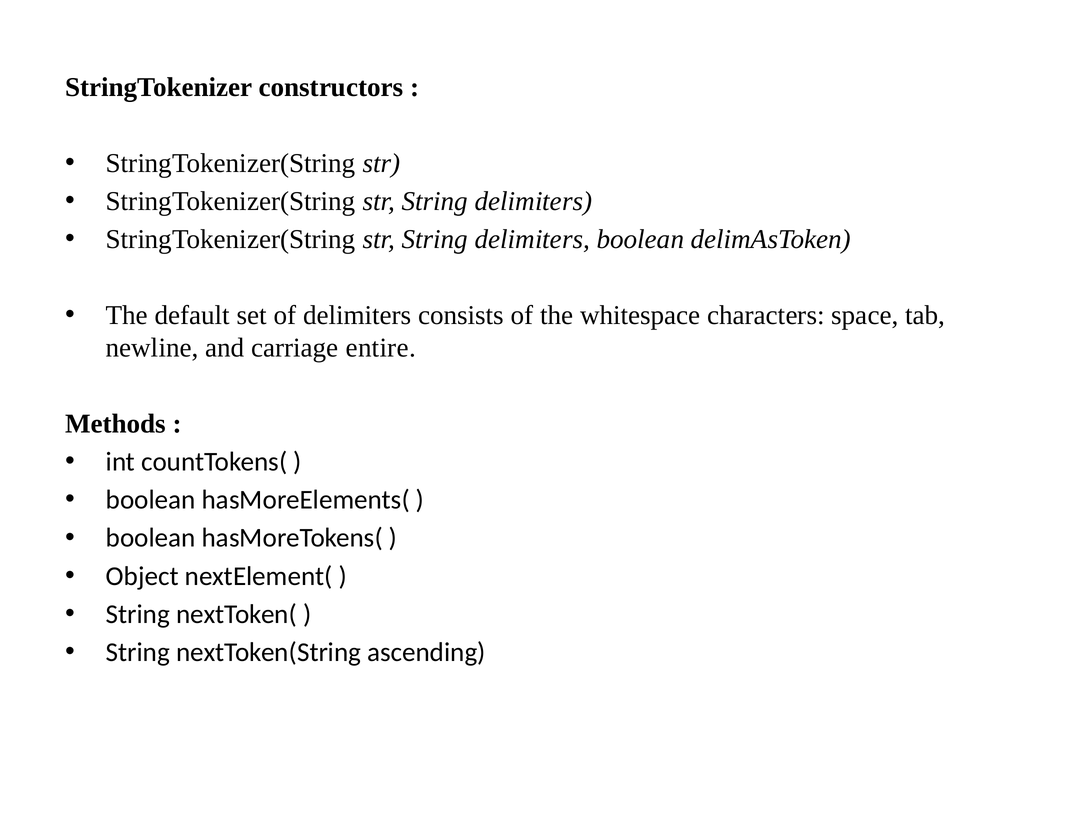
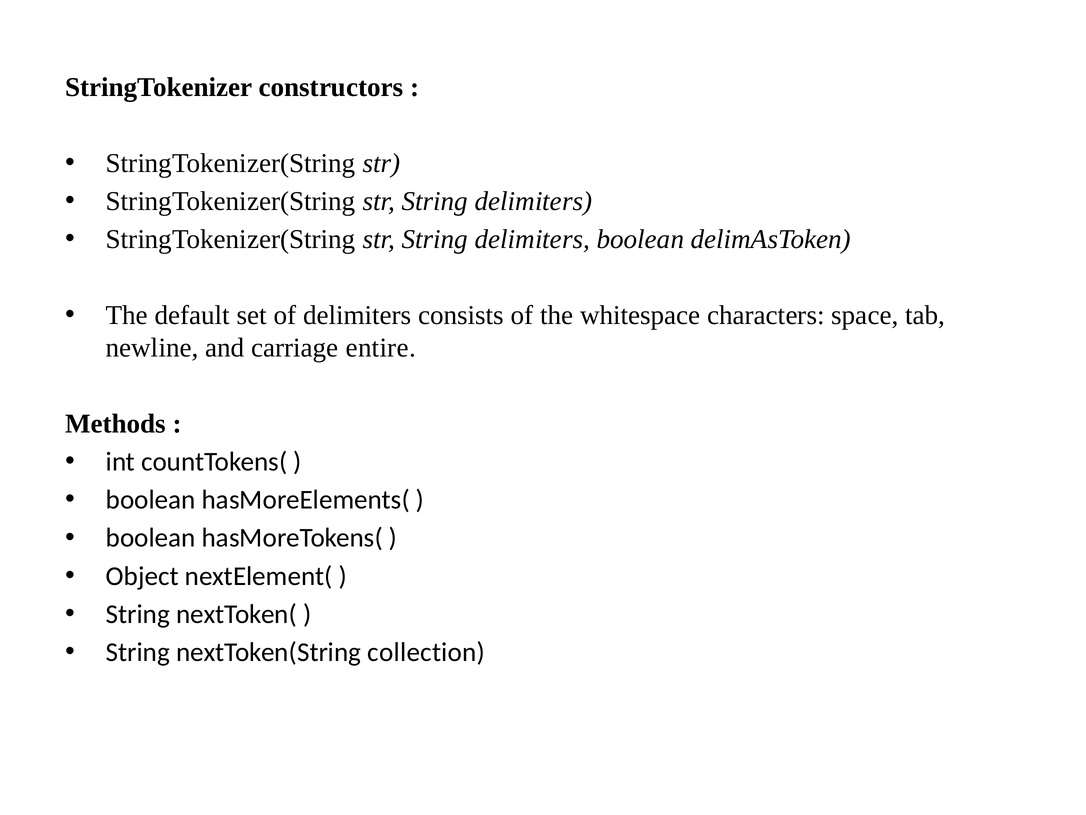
ascending: ascending -> collection
